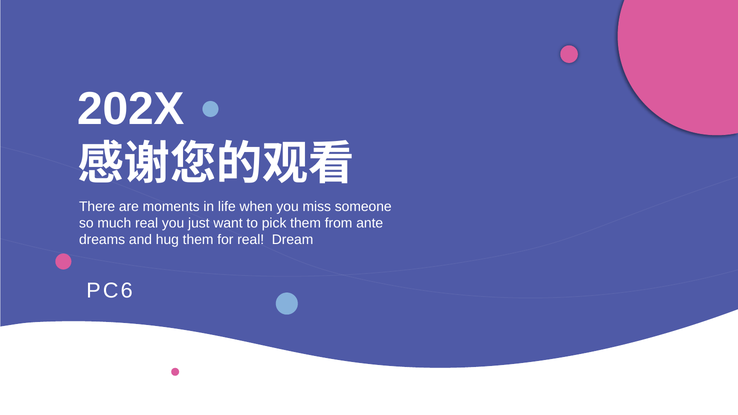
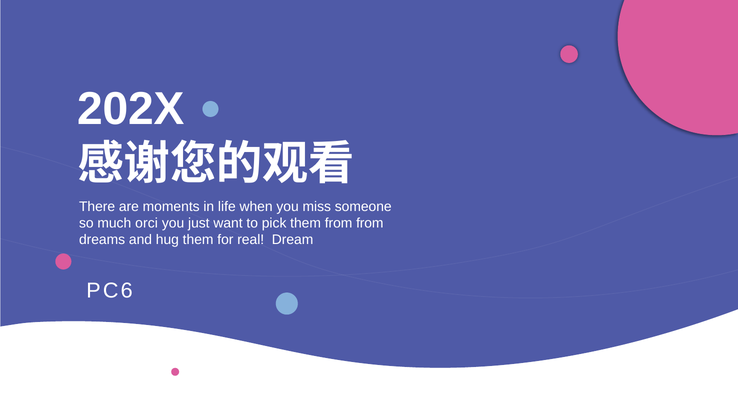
much real: real -> orci
from ante: ante -> from
